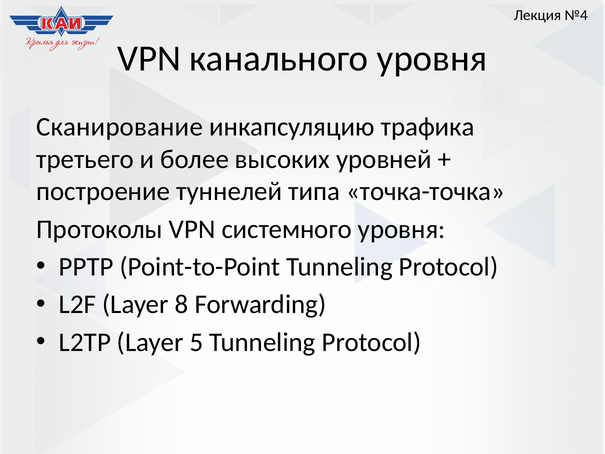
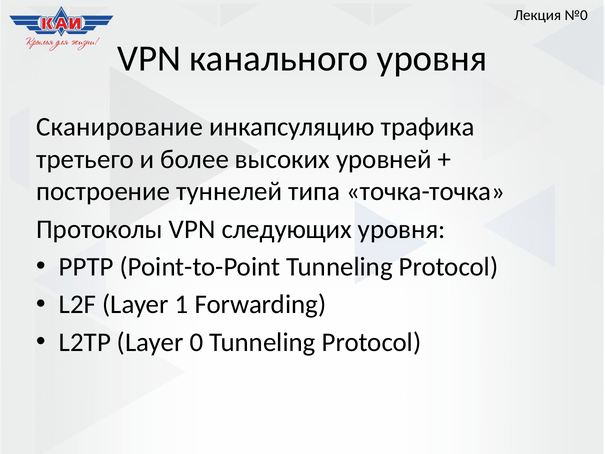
№4: №4 -> №0
системного: системного -> следующих
8: 8 -> 1
5: 5 -> 0
